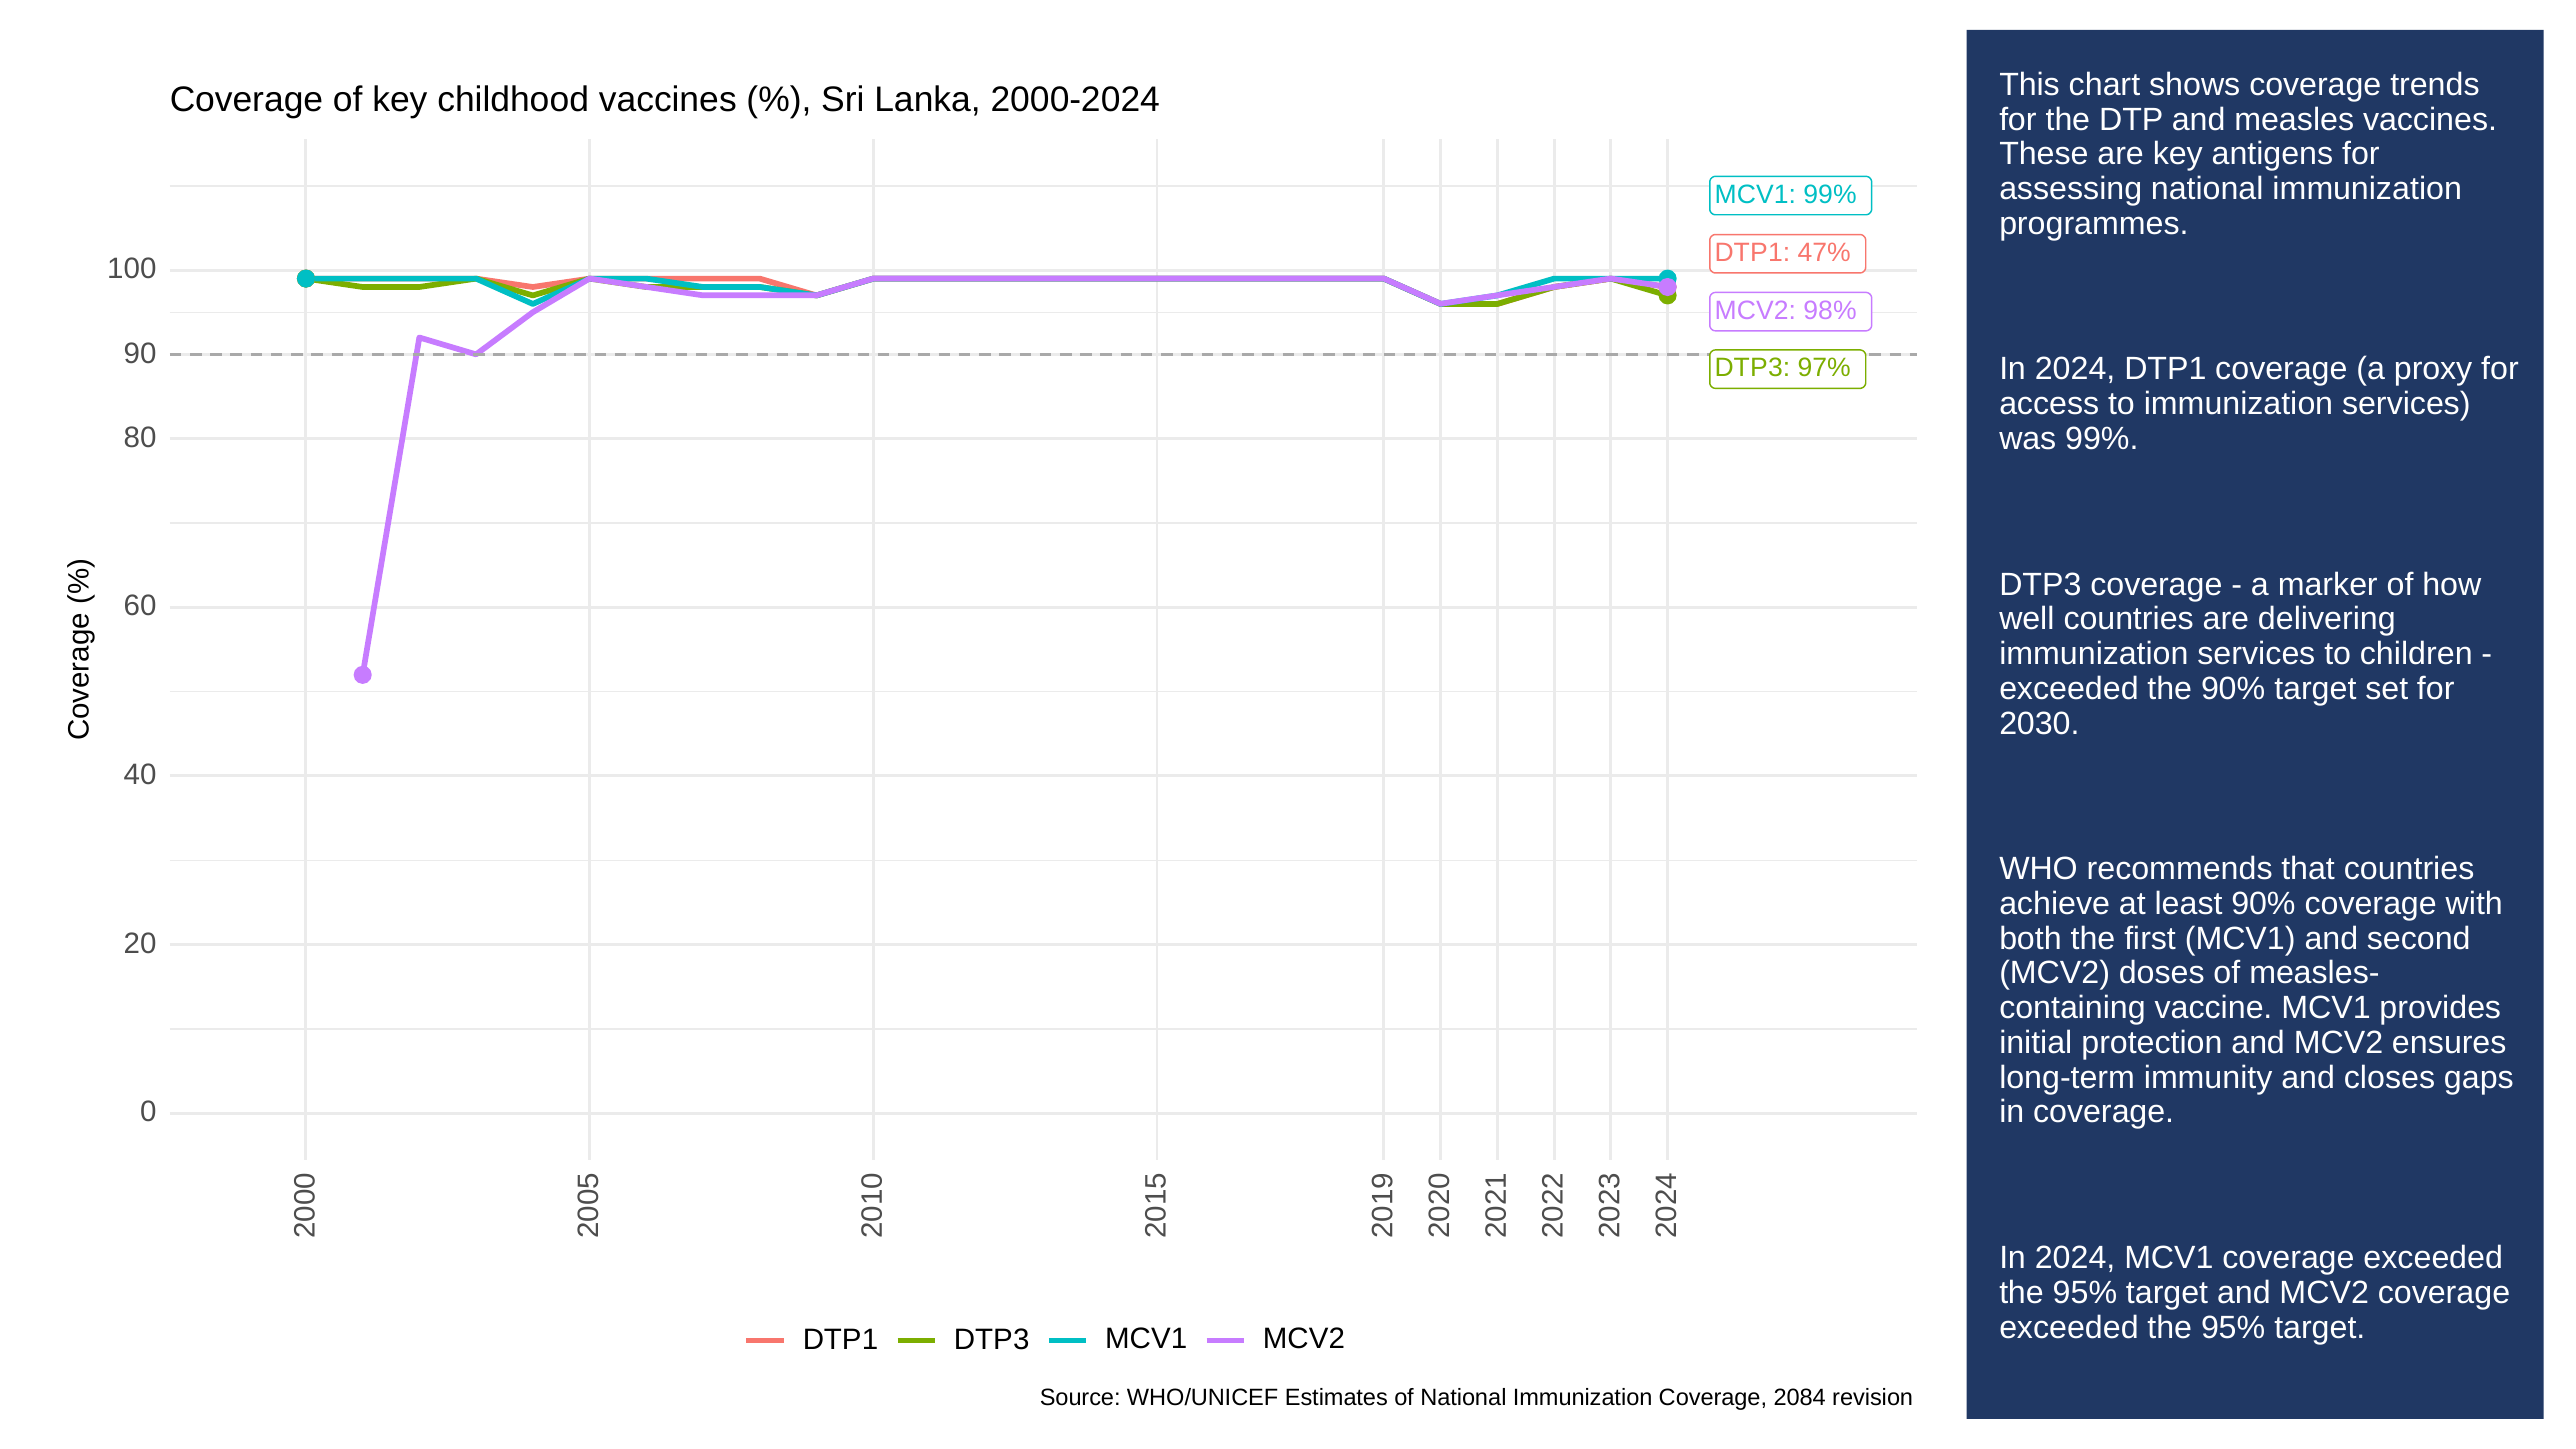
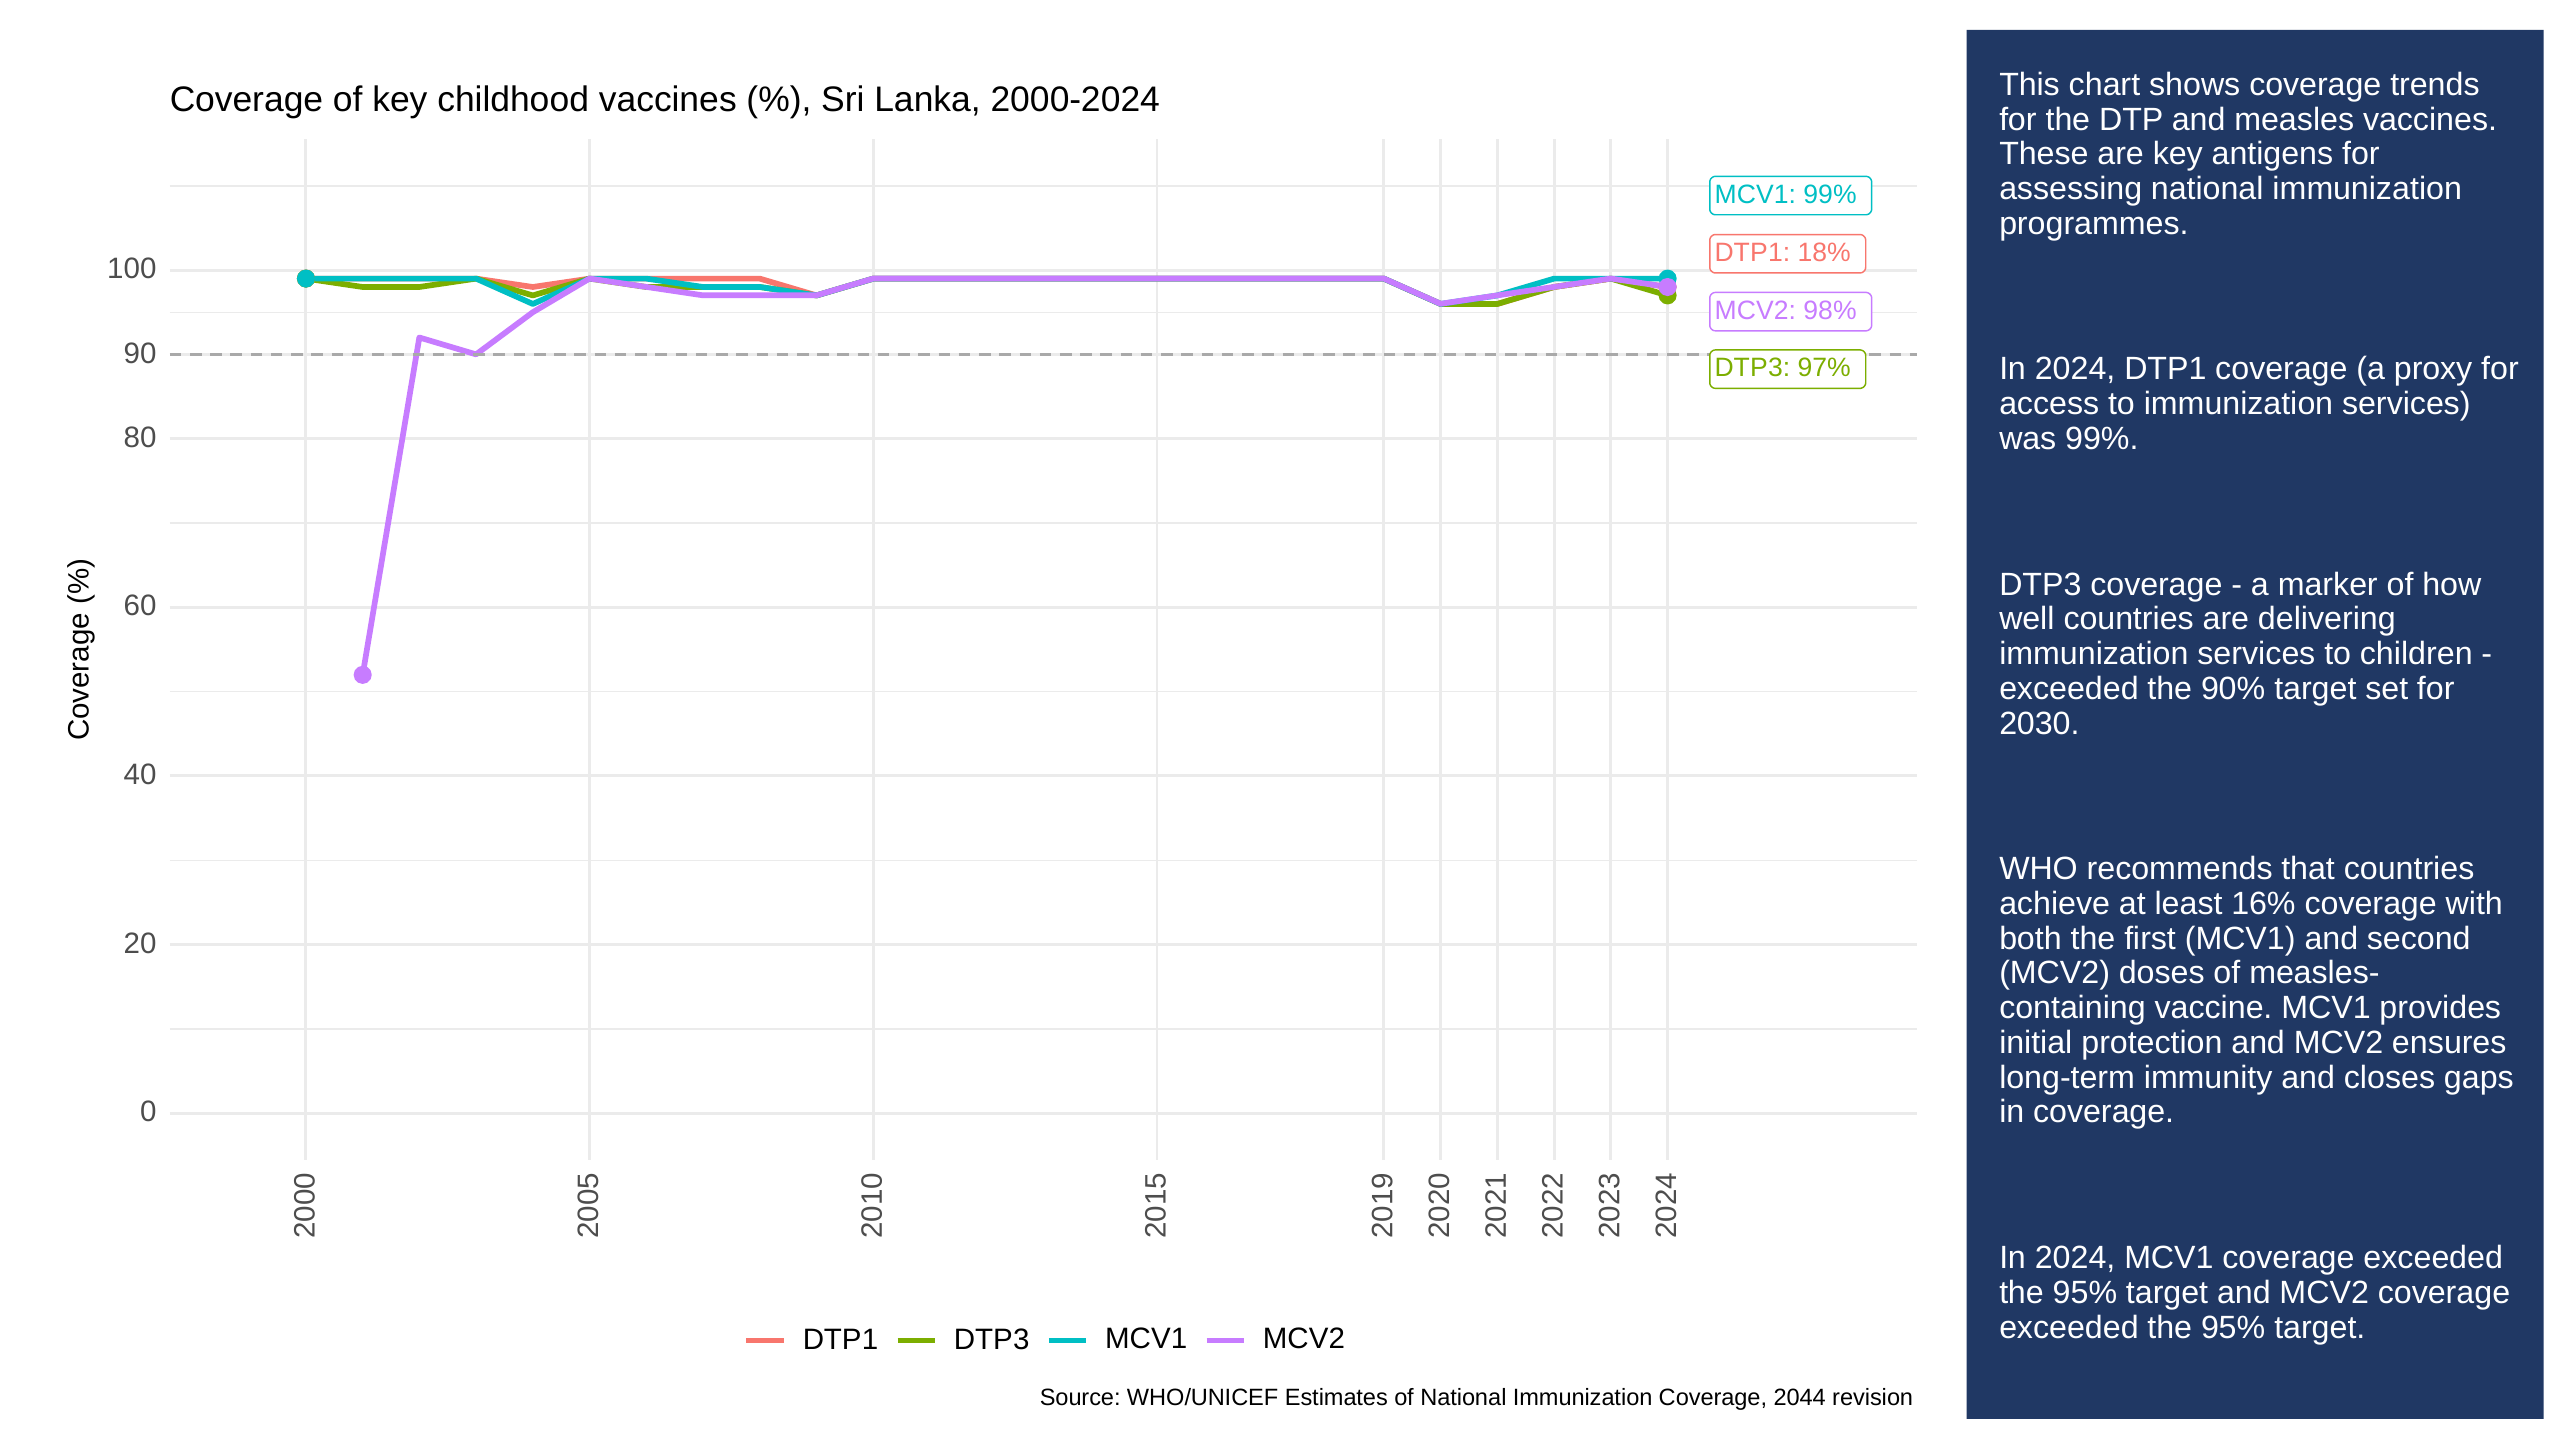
47%: 47% -> 18%
least 90%: 90% -> 16%
2084: 2084 -> 2044
